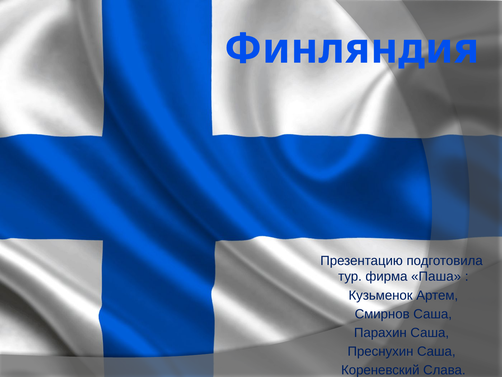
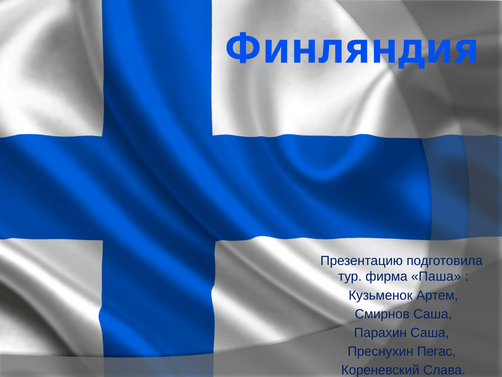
Преснухин Саша: Саша -> Пегас
